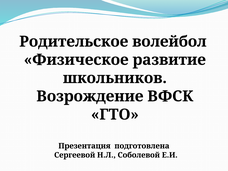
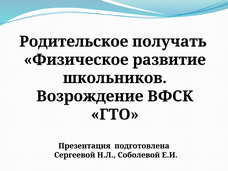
волейбол: волейбол -> получать
